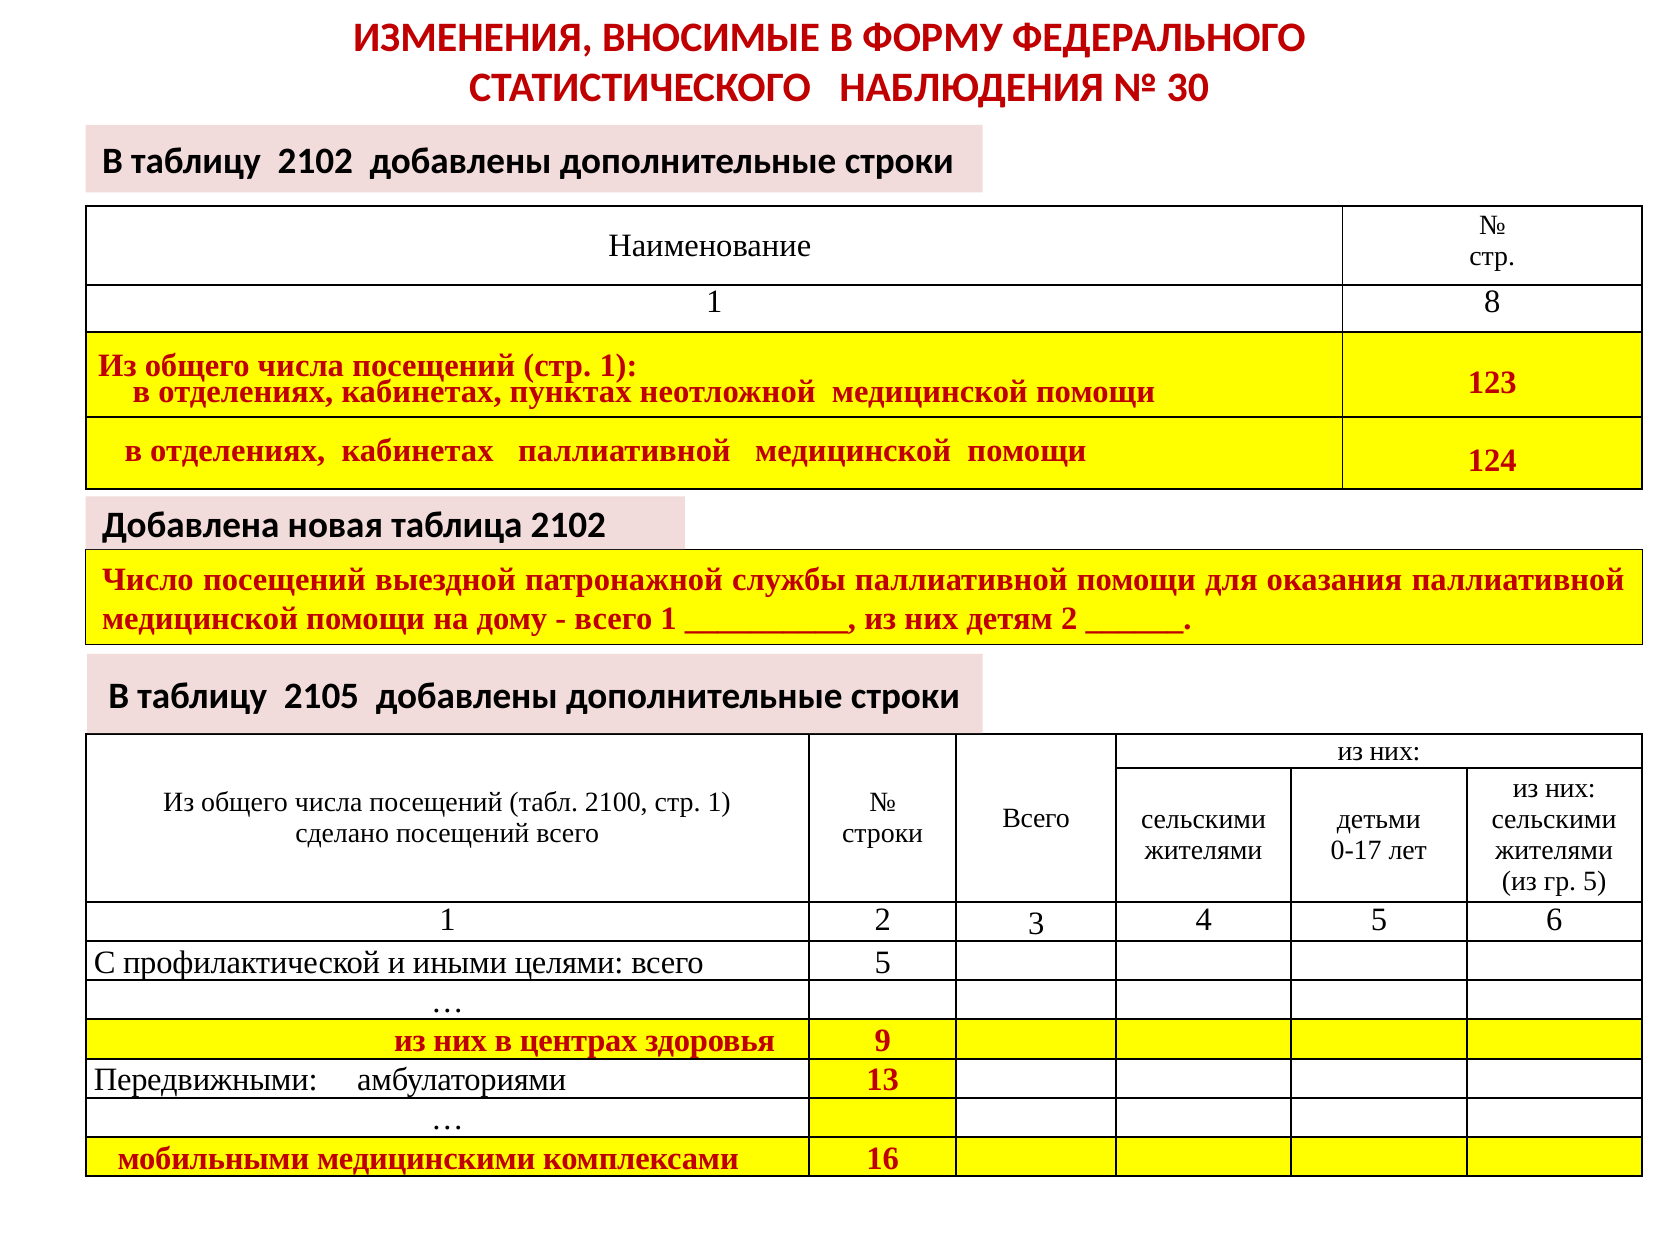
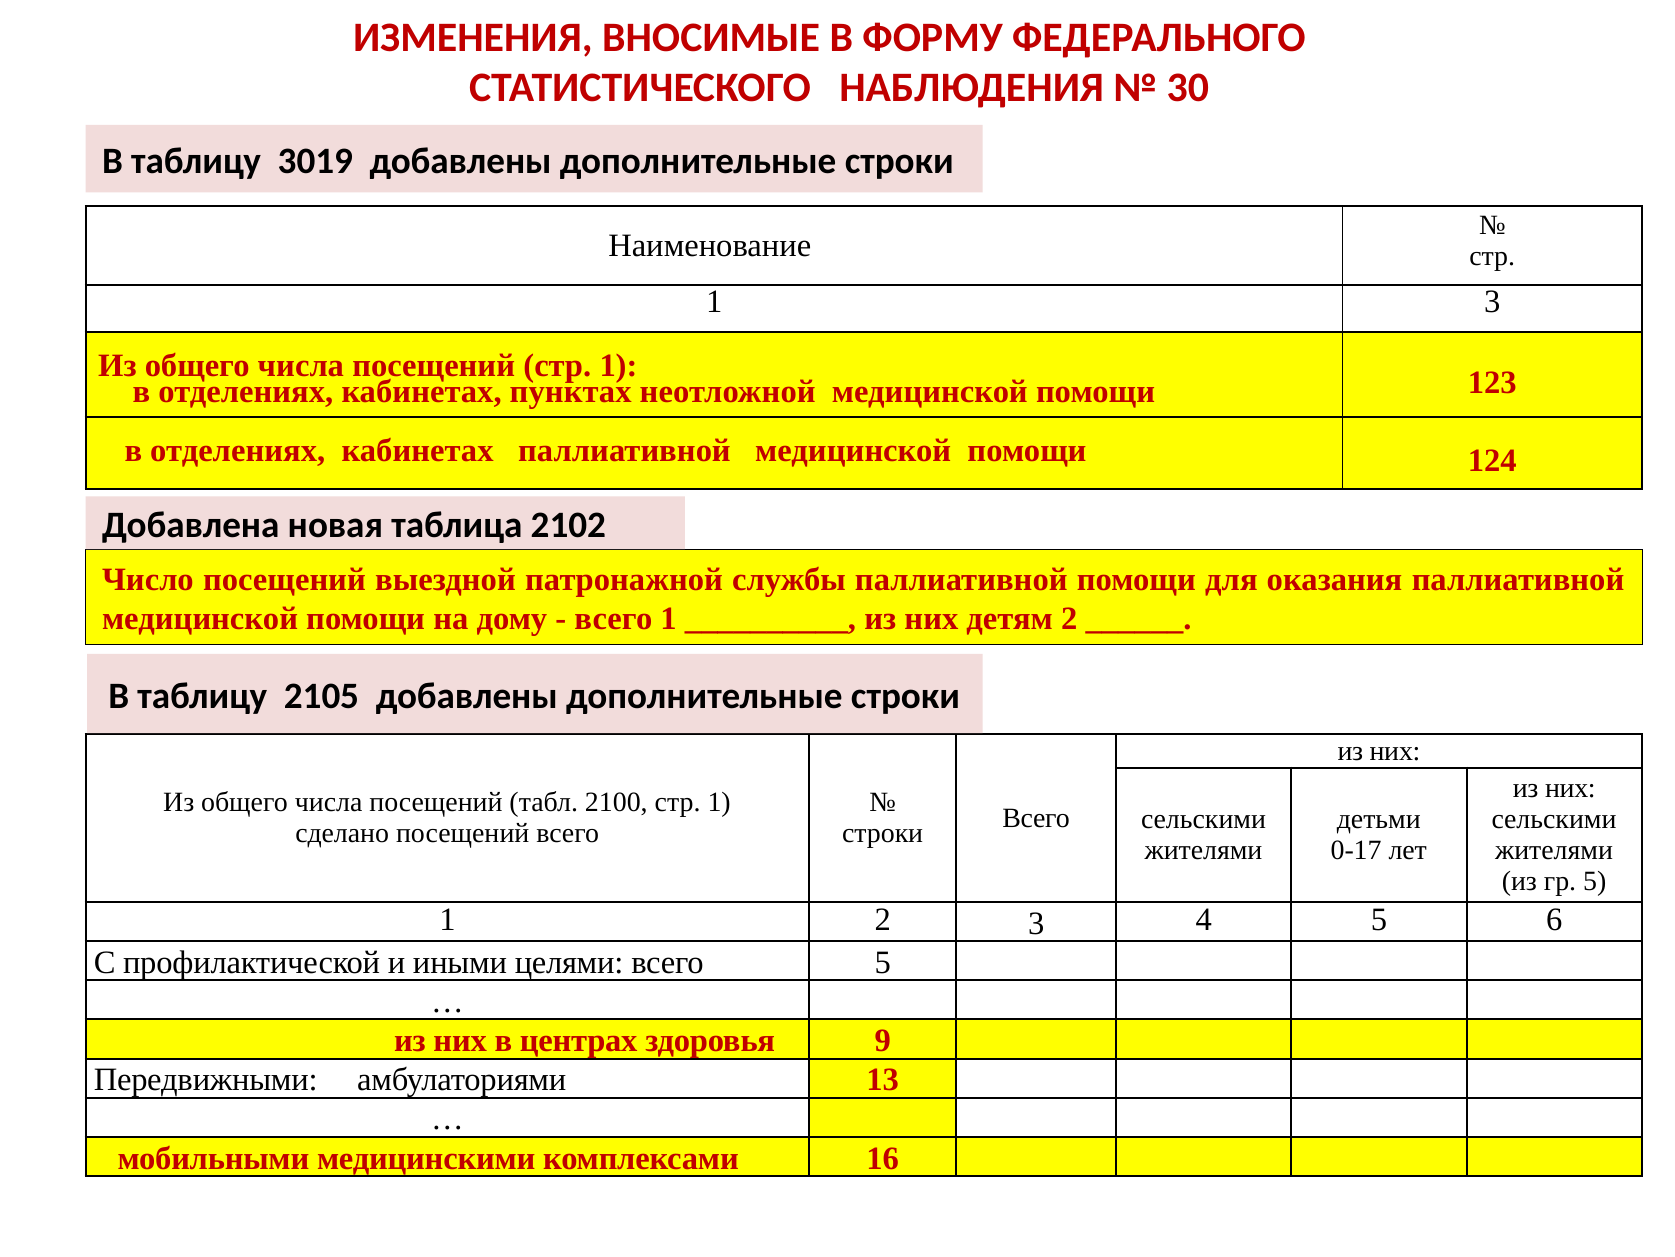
таблицу 2102: 2102 -> 3019
1 8: 8 -> 3
